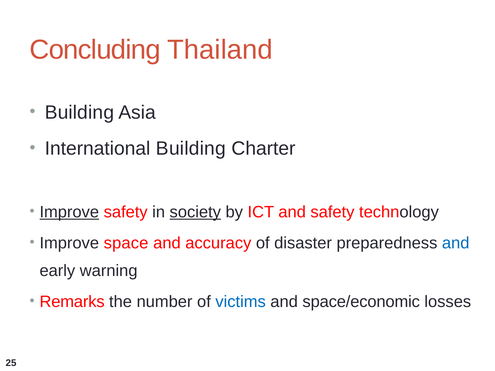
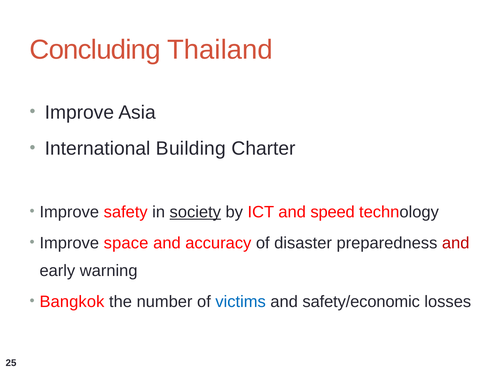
Building at (79, 112): Building -> Improve
Improve at (69, 212) underline: present -> none
and safety: safety -> speed
and at (456, 243) colour: blue -> red
Remarks: Remarks -> Bangkok
space/economic: space/economic -> safety/economic
